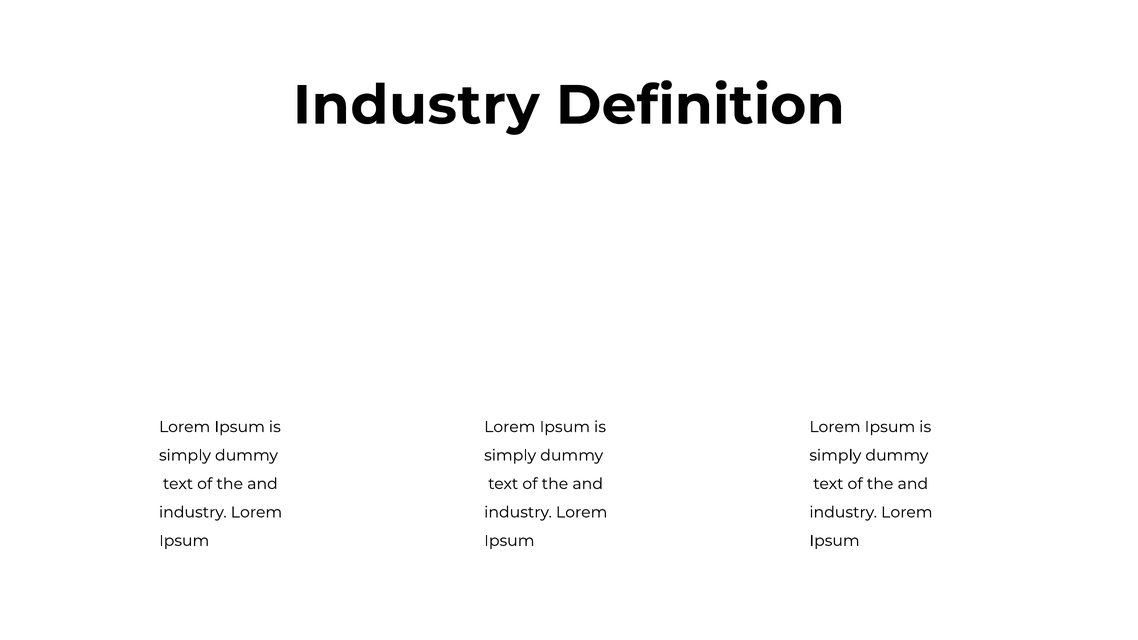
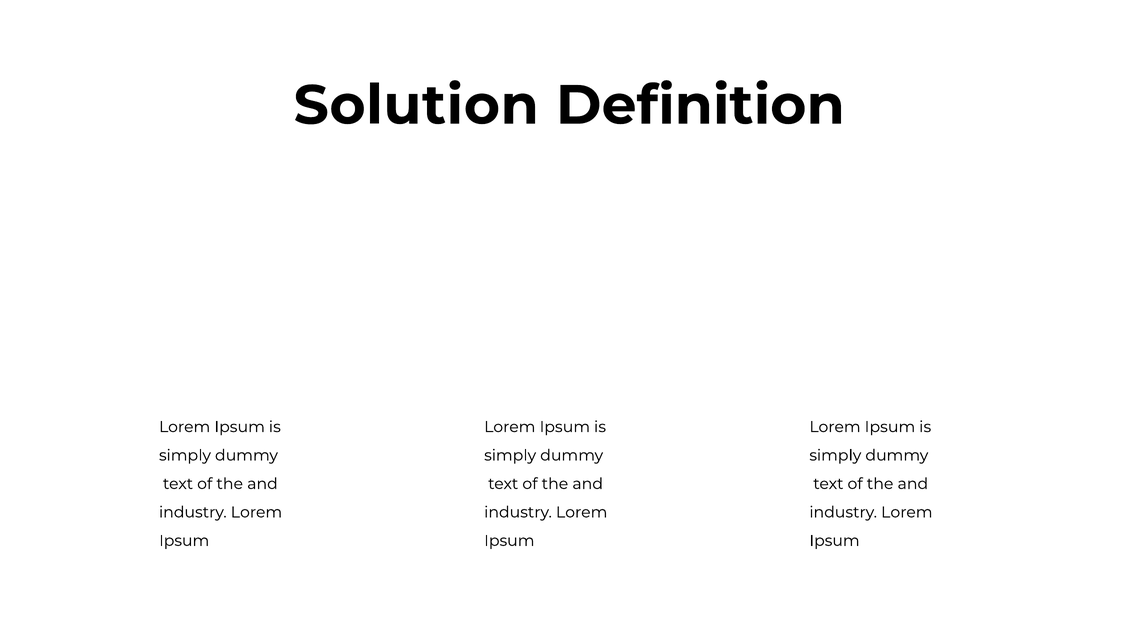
Industry at (416, 105): Industry -> Solution
